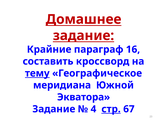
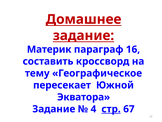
Крайние: Крайние -> Материк
тему underline: present -> none
меридиана: меридиана -> пересекает
